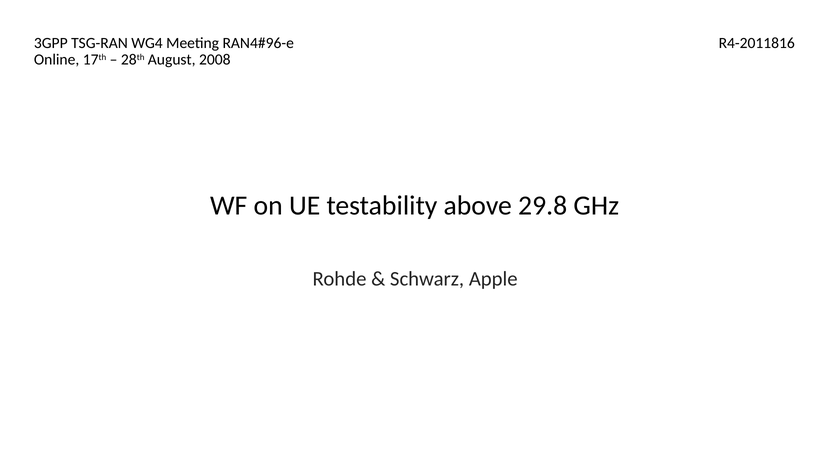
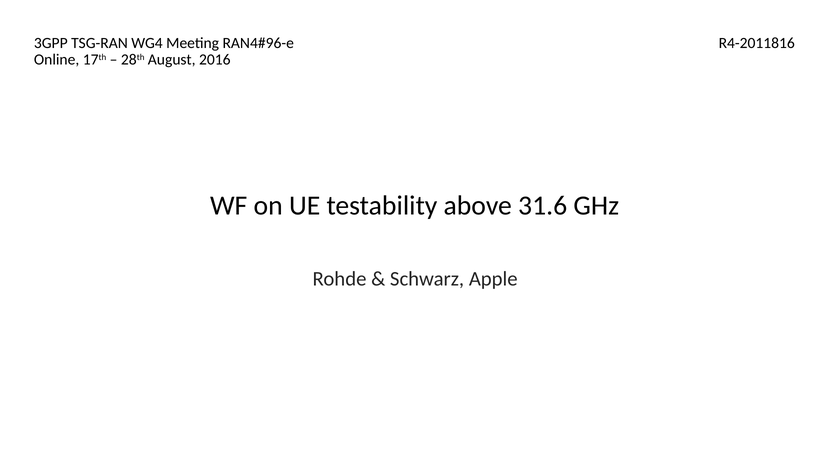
2008: 2008 -> 2016
29.8: 29.8 -> 31.6
